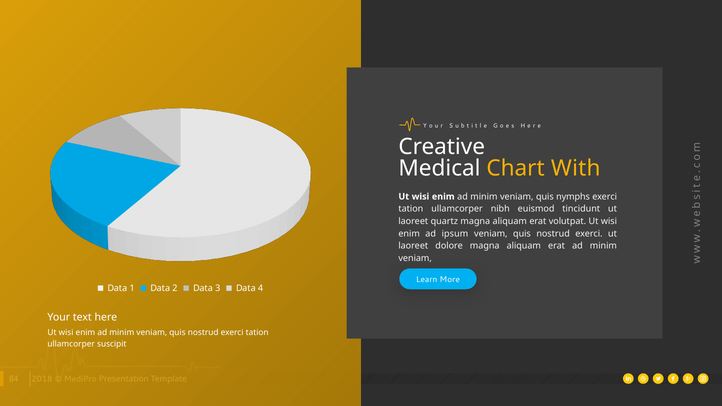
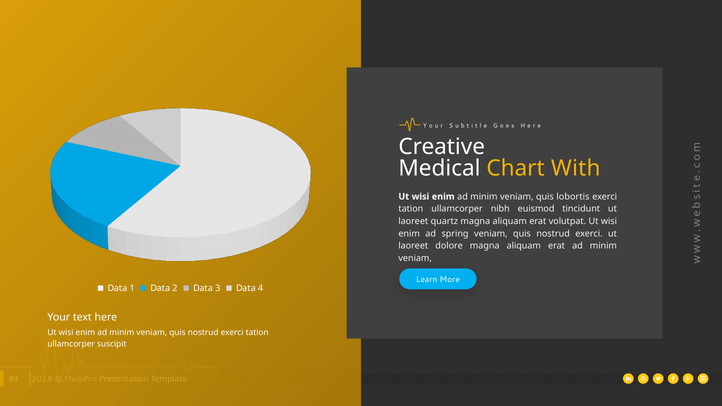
nymphs: nymphs -> lobortis
ipsum: ipsum -> spring
